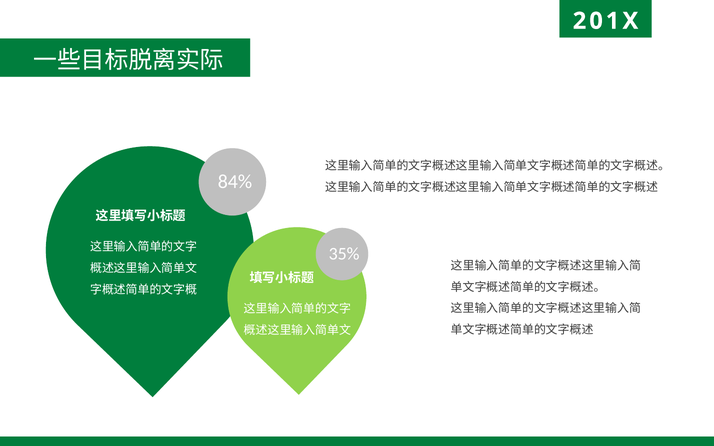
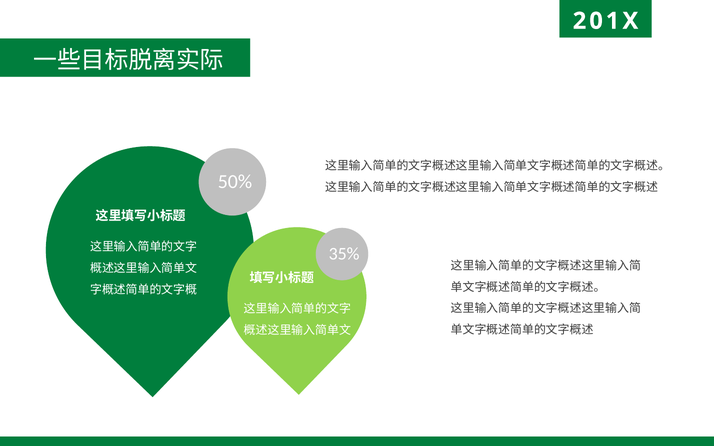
84%: 84% -> 50%
